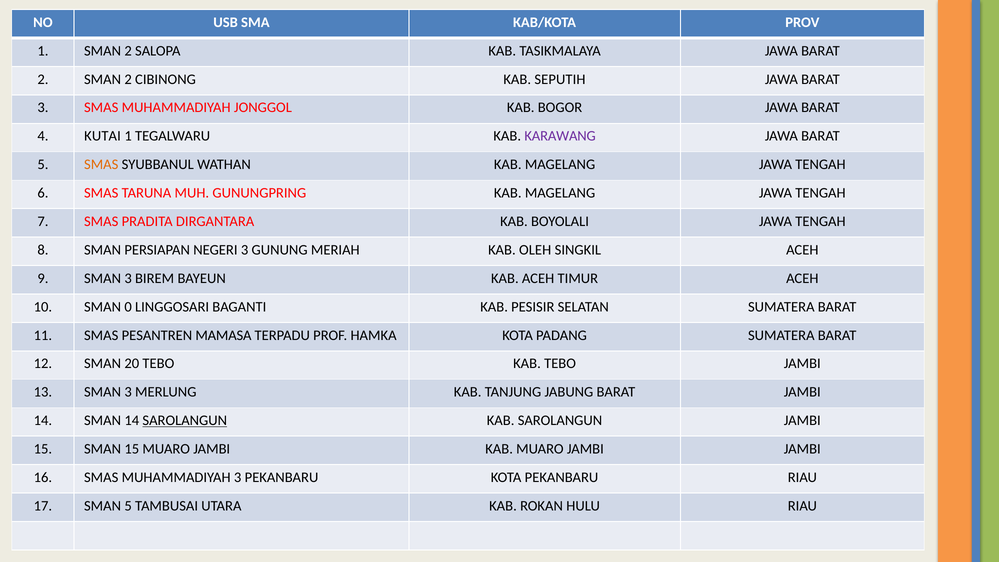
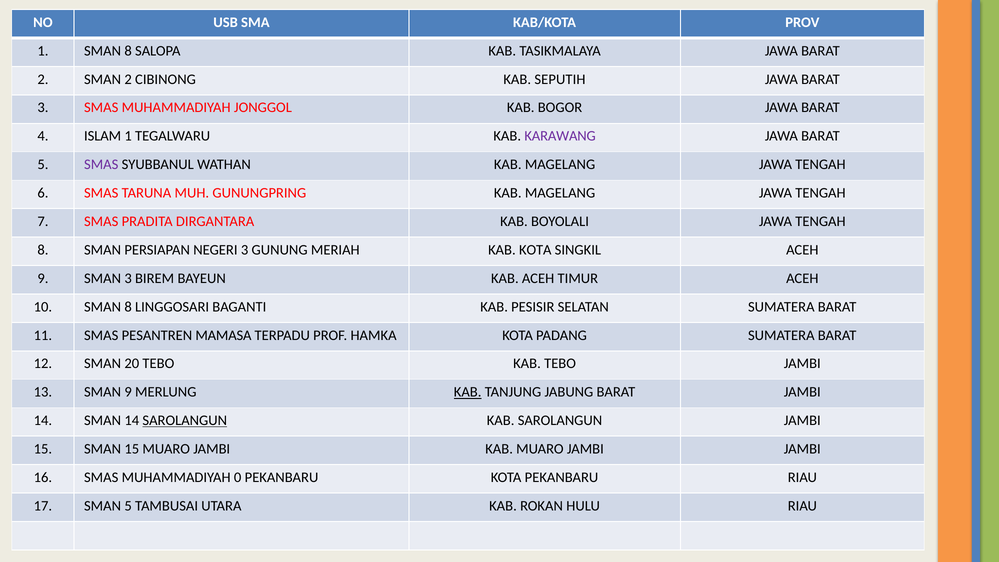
1 SMAN 2: 2 -> 8
KUTAI: KUTAI -> ISLAM
SMAS at (101, 165) colour: orange -> purple
KAB OLEH: OLEH -> KOTA
10 SMAN 0: 0 -> 8
13 SMAN 3: 3 -> 9
KAB at (468, 392) underline: none -> present
MUHAMMADIYAH 3: 3 -> 0
